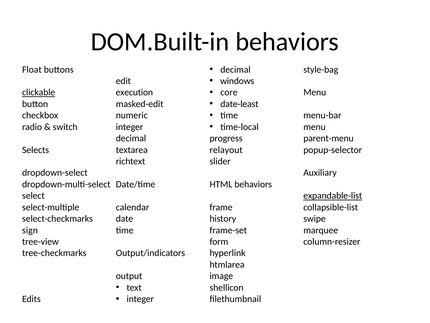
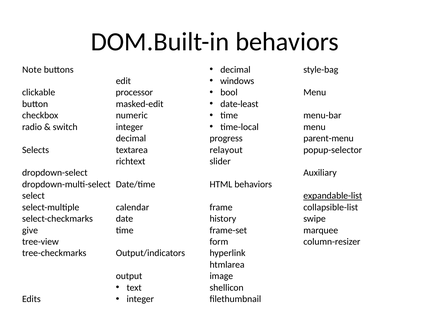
Float: Float -> Note
core: core -> bool
clickable underline: present -> none
execution: execution -> processor
sign: sign -> give
